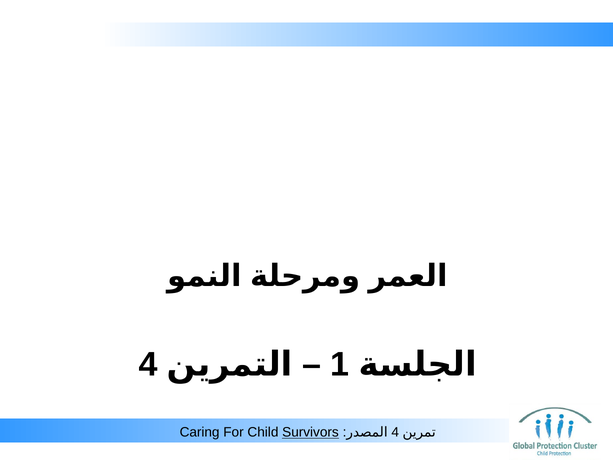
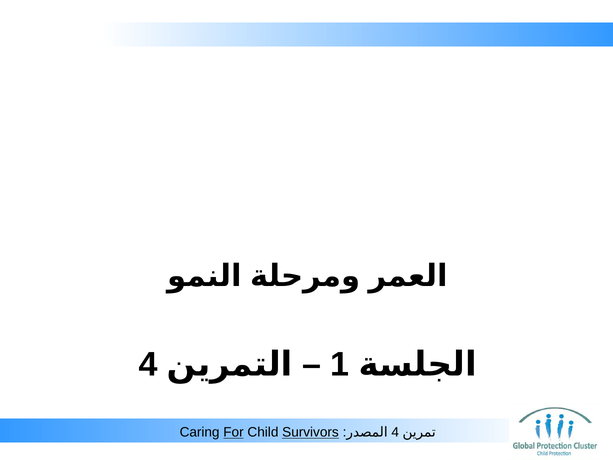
For underline: none -> present
